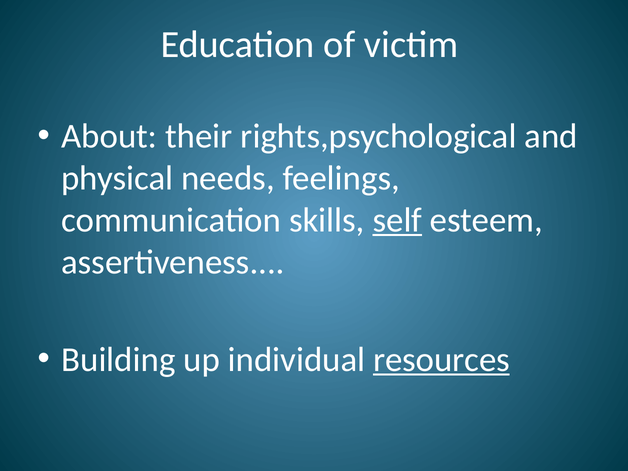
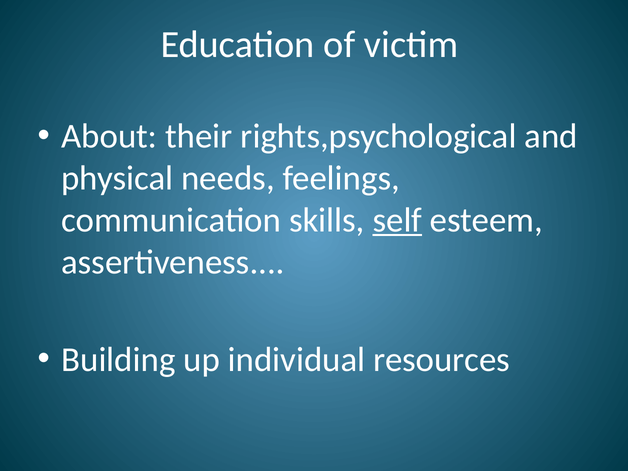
resources underline: present -> none
